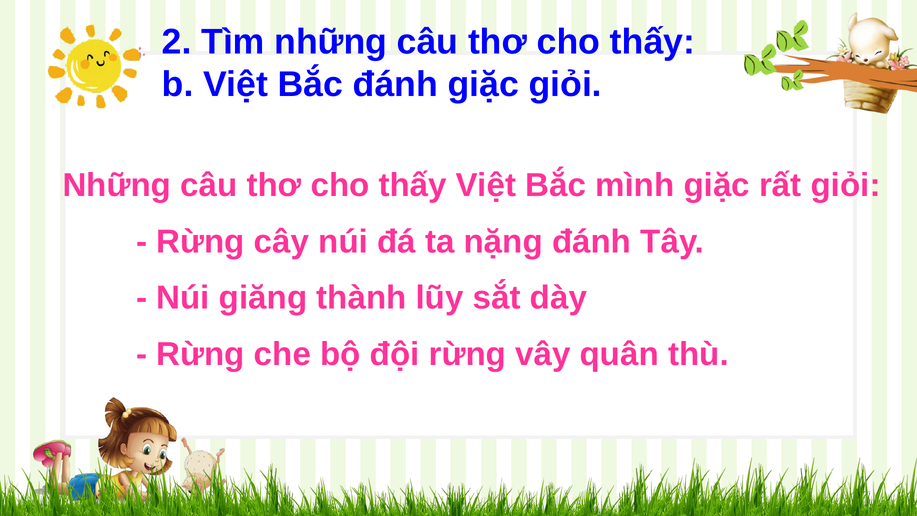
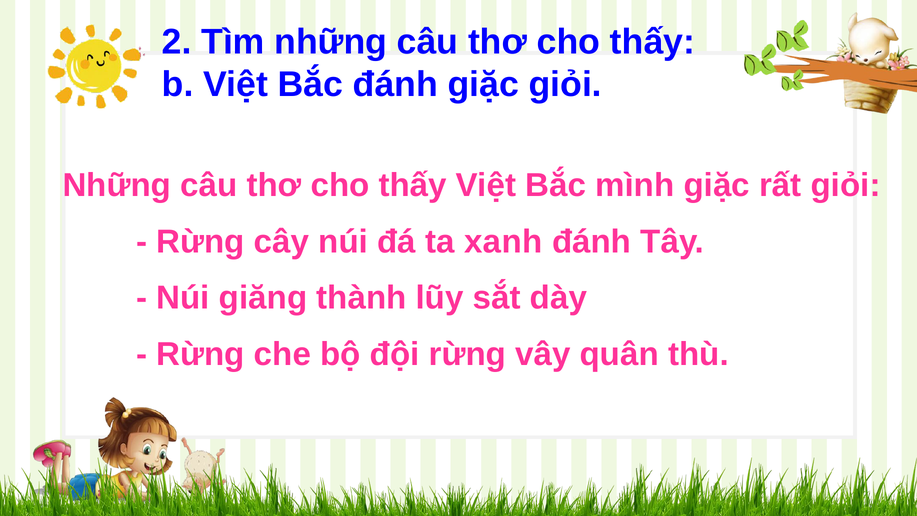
nặng: nặng -> xanh
